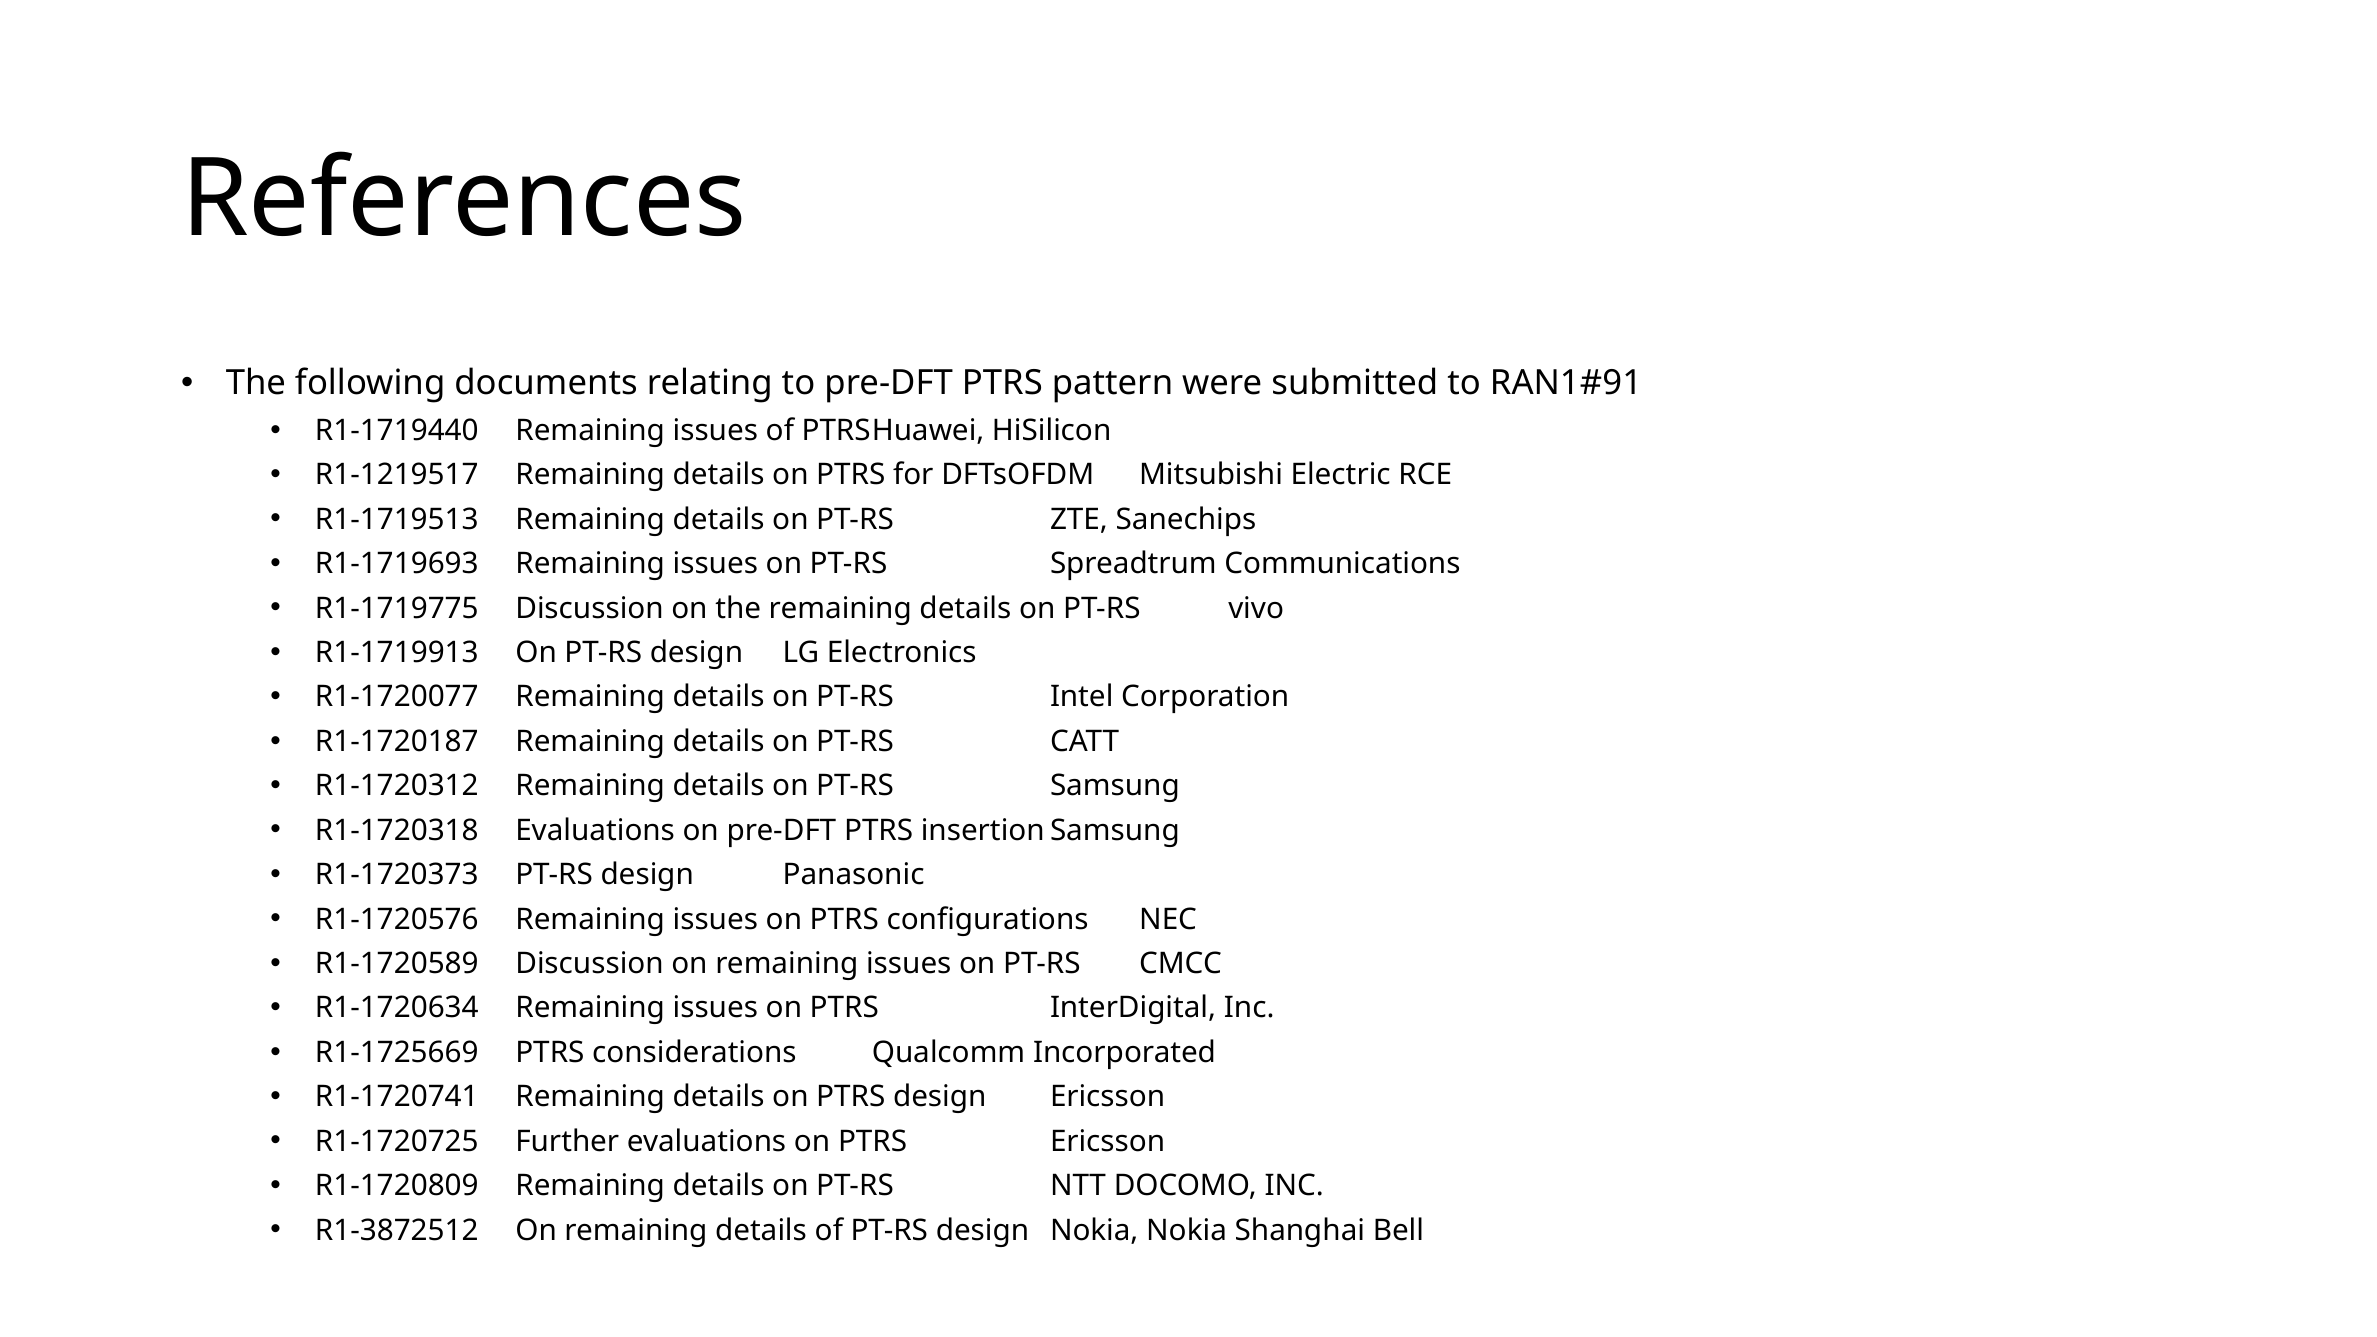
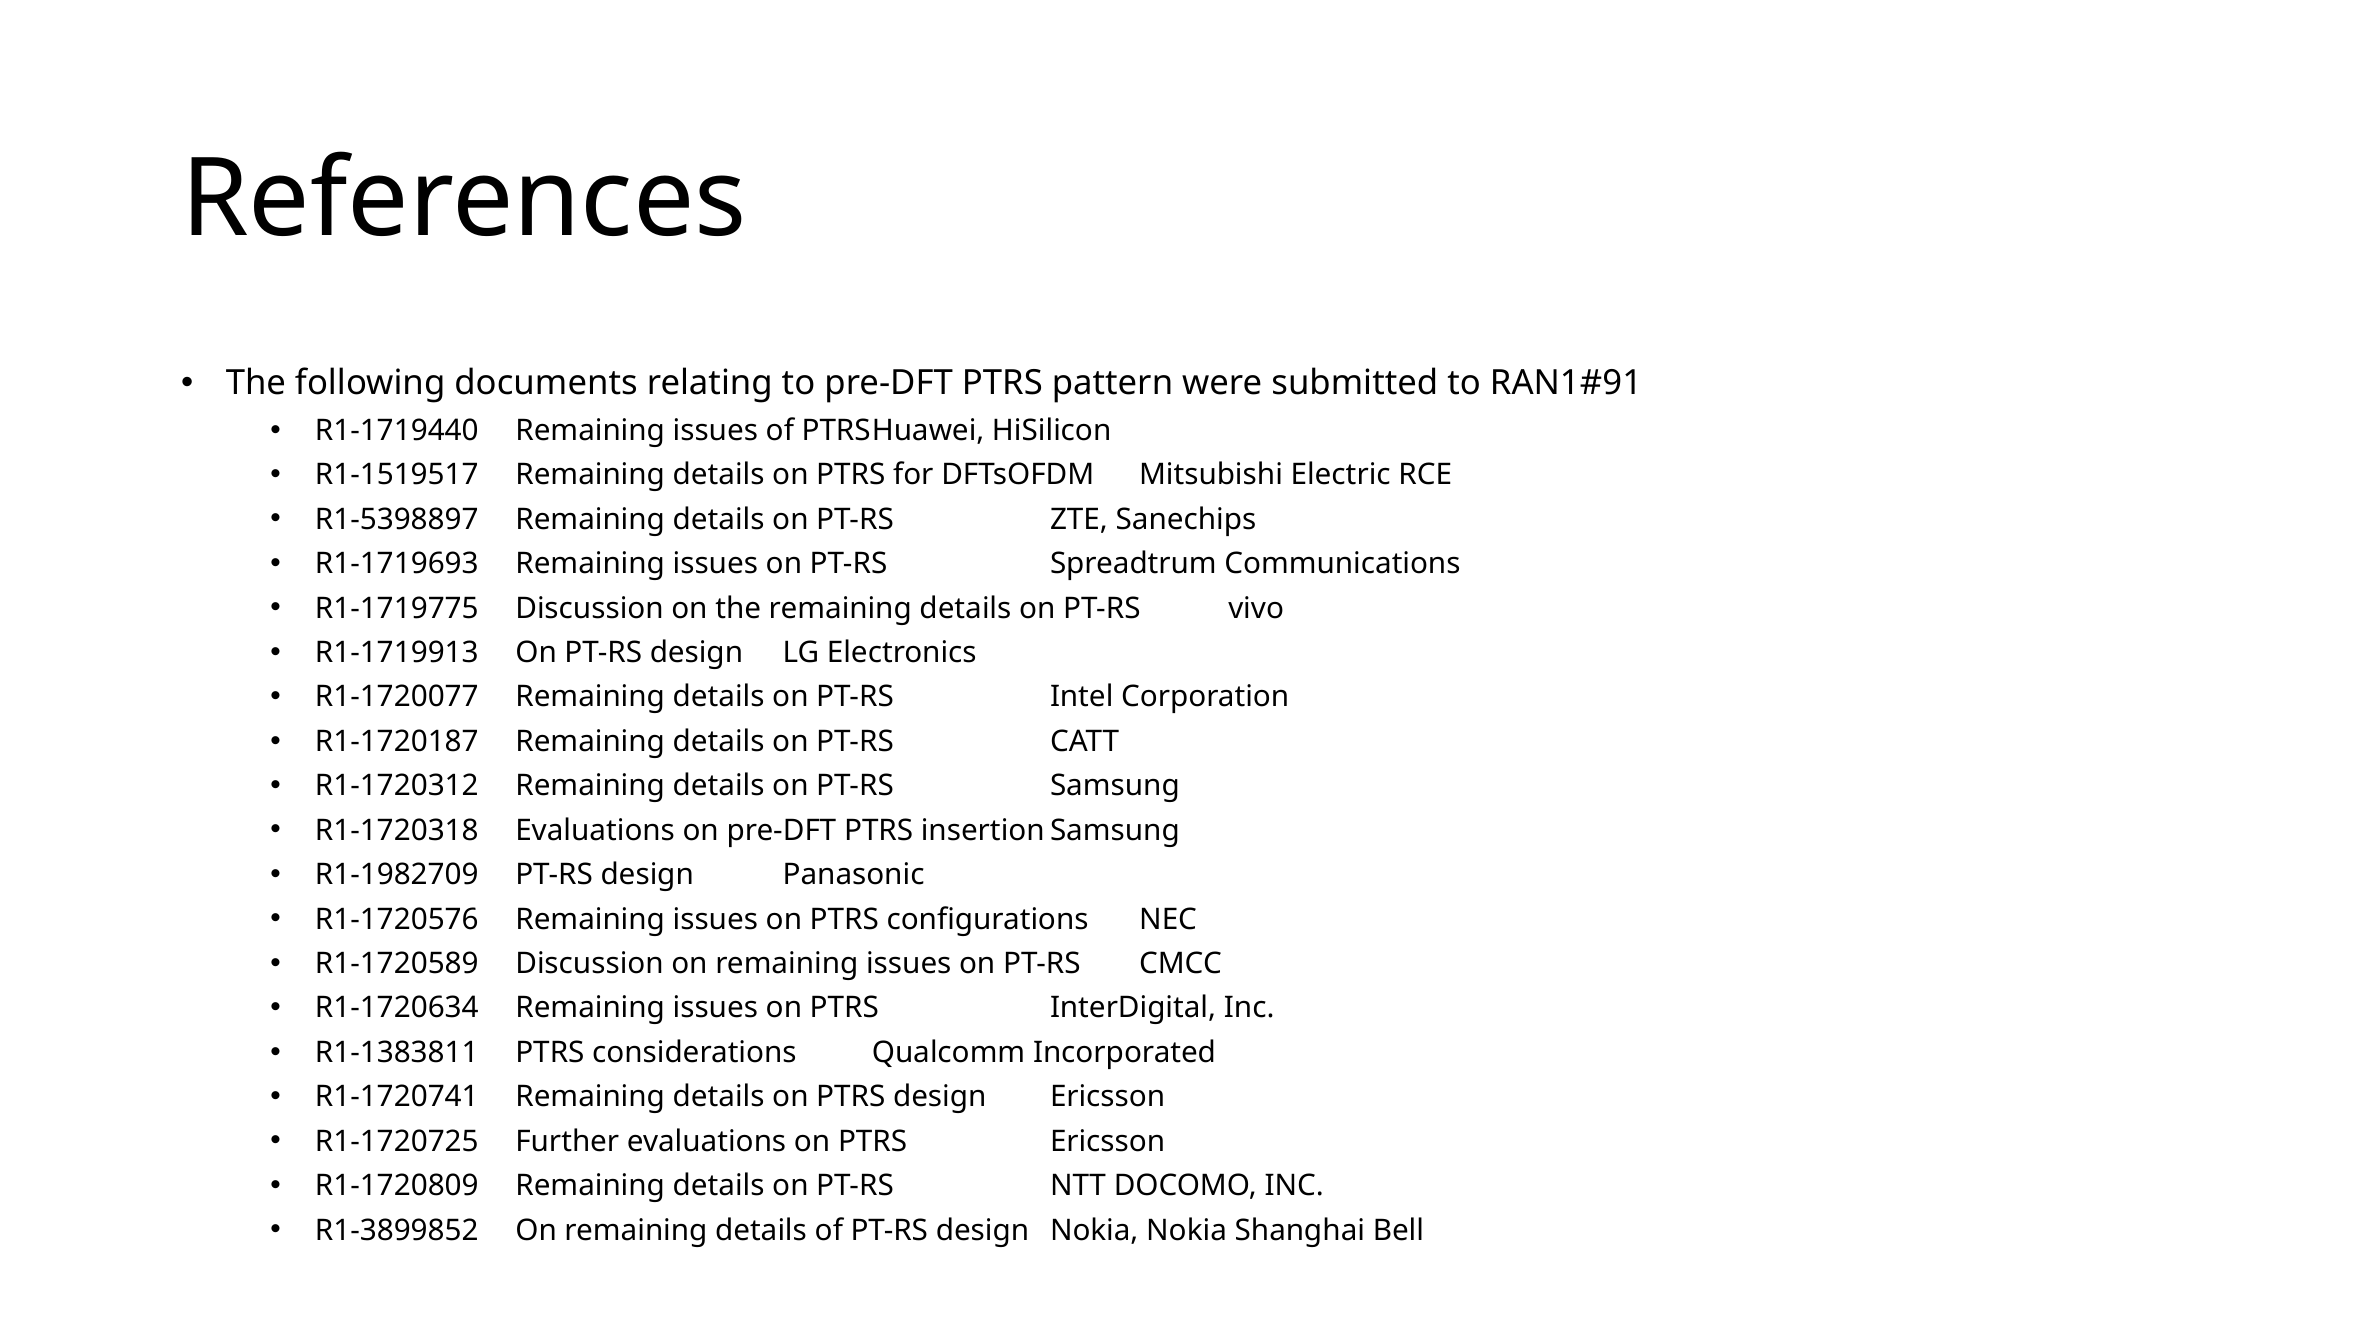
R1-1219517: R1-1219517 -> R1-1519517
R1-1719513: R1-1719513 -> R1-5398897
R1-1720373: R1-1720373 -> R1-1982709
R1-1725669: R1-1725669 -> R1-1383811
R1-3872512: R1-3872512 -> R1-3899852
